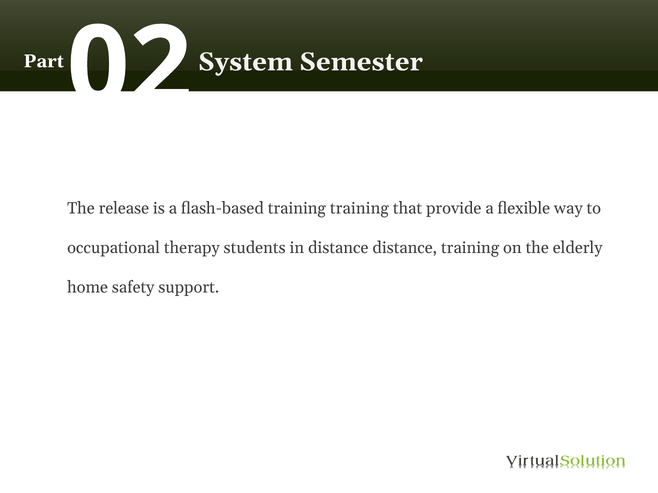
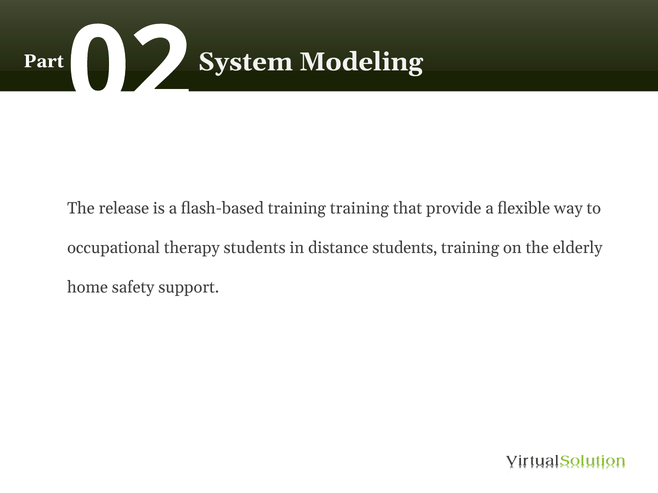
Semester: Semester -> Modeling
distance distance: distance -> students
